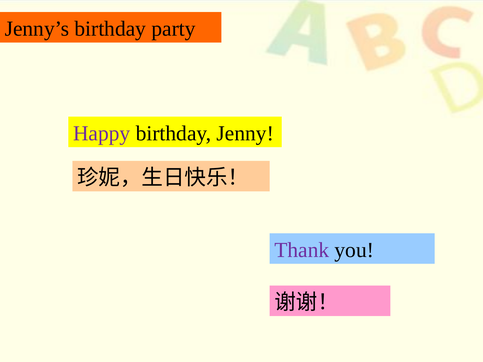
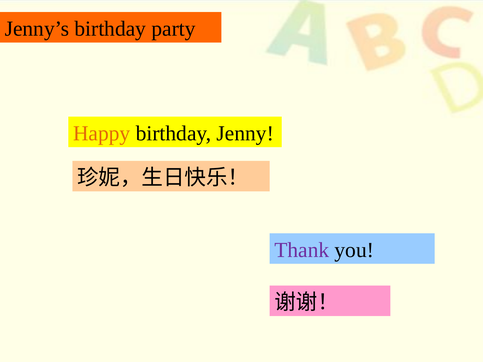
Happy colour: purple -> orange
